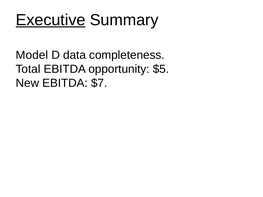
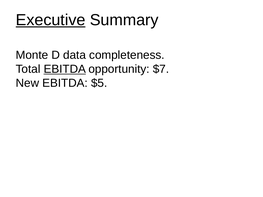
Model: Model -> Monte
EBITDA at (65, 69) underline: none -> present
$5: $5 -> $7
$7: $7 -> $5
